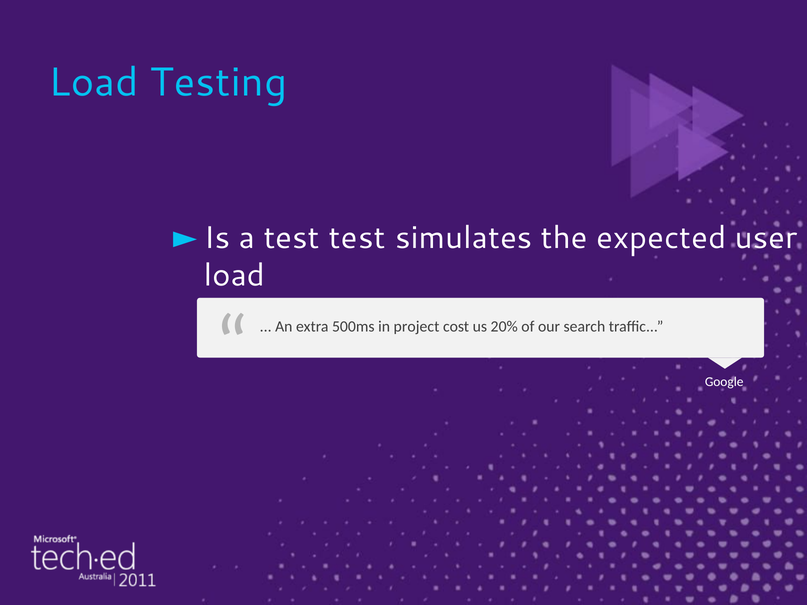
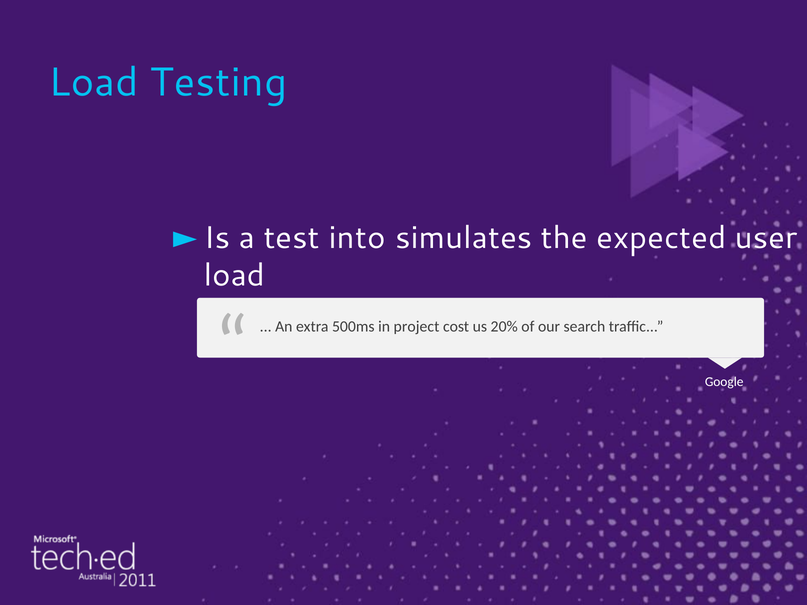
test test: test -> into
